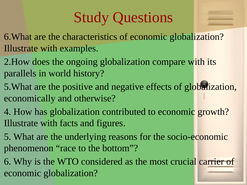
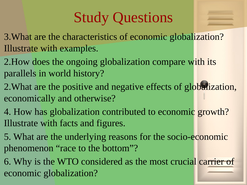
6.What: 6.What -> 3.What
5.What: 5.What -> 2.What
